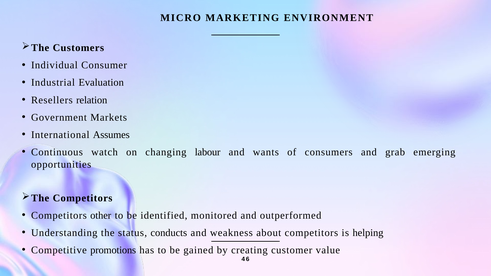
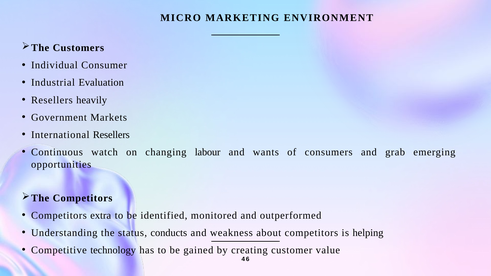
relation: relation -> heavily
International Assumes: Assumes -> Resellers
other: other -> extra
promotions: promotions -> technology
